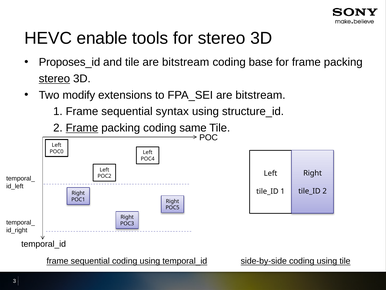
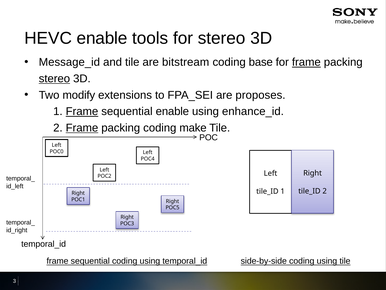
Proposes_id: Proposes_id -> Message_id
frame at (306, 62) underline: none -> present
FPA_SEI are bitstream: bitstream -> proposes
Frame at (82, 111) underline: none -> present
sequential syntax: syntax -> enable
structure_id: structure_id -> enhance_id
same: same -> make
